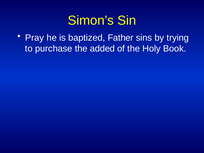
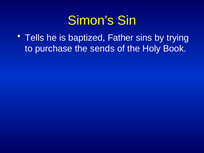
Pray: Pray -> Tells
added: added -> sends
